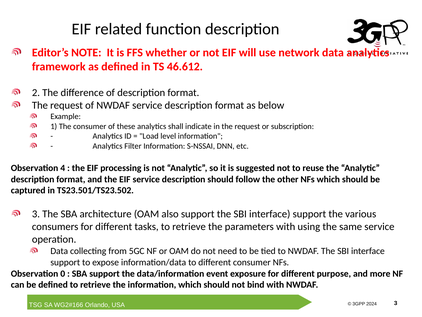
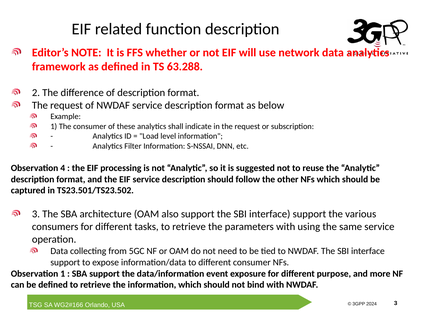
46.612: 46.612 -> 63.288
Observation 0: 0 -> 1
